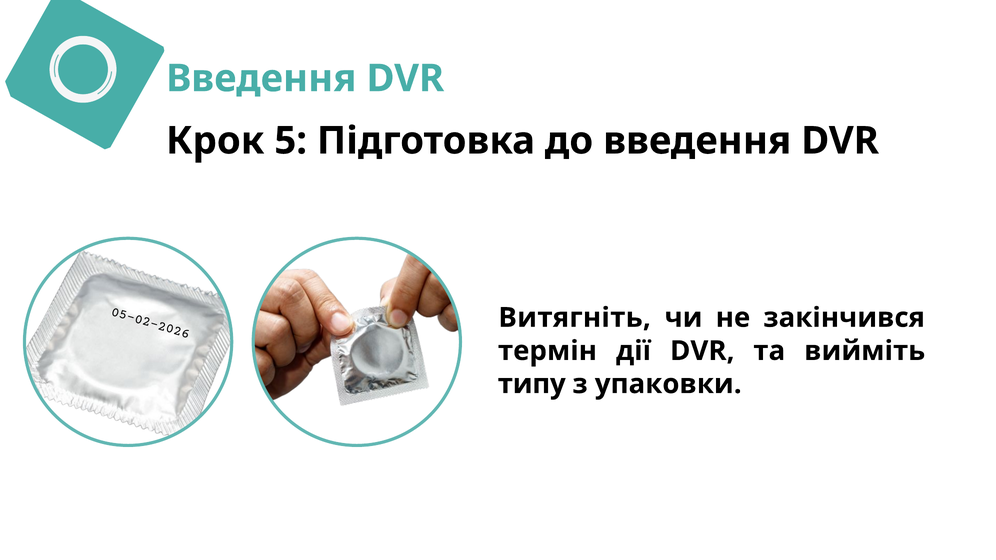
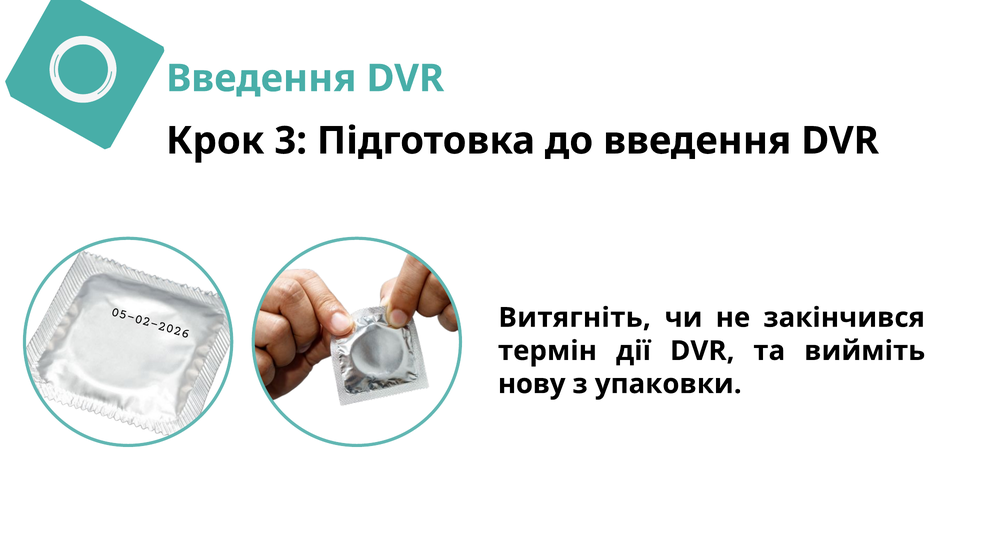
Крок 5: 5 -> 3
типу: типу -> нову
